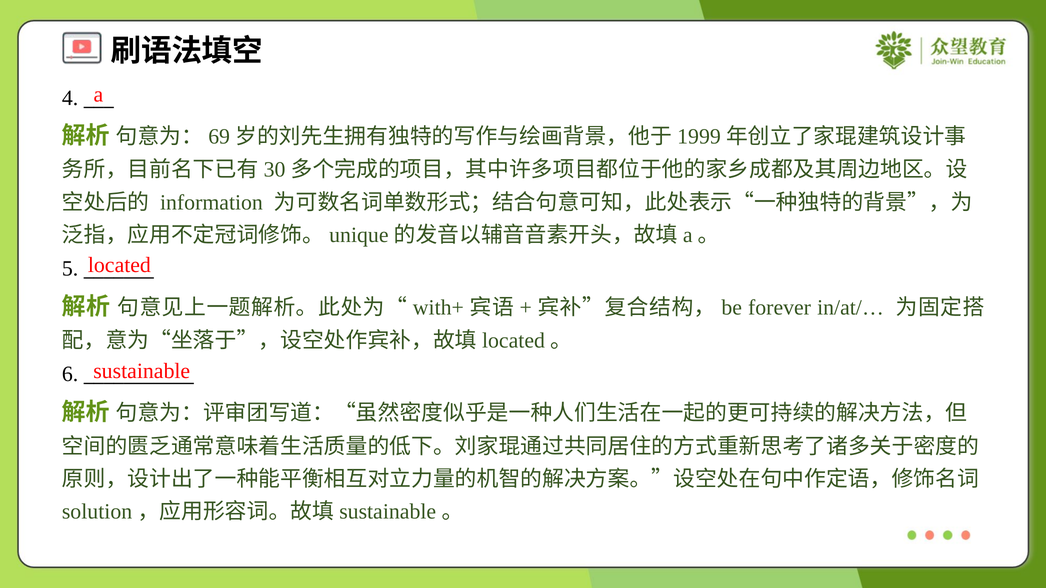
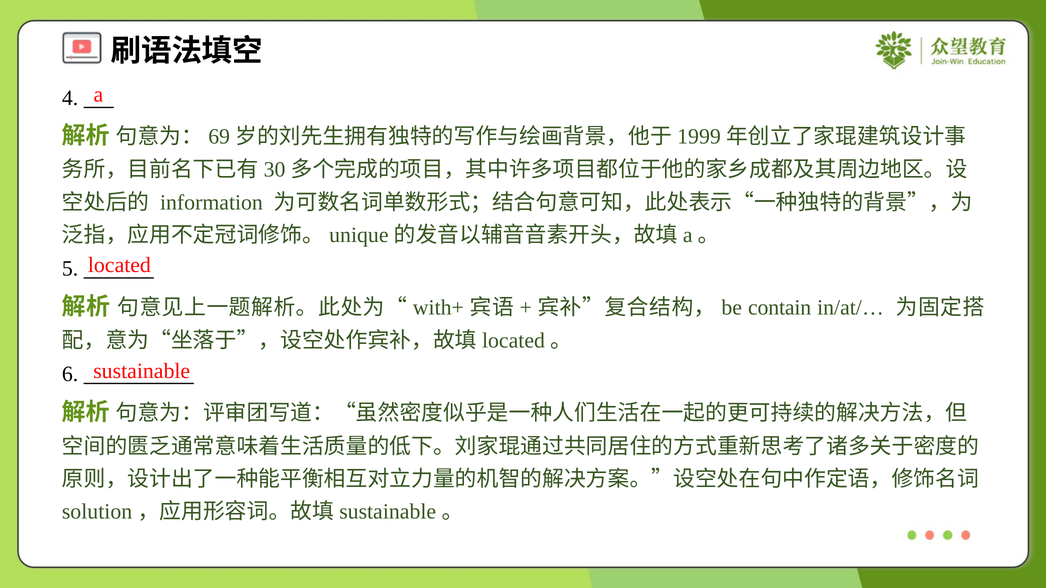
forever: forever -> contain
